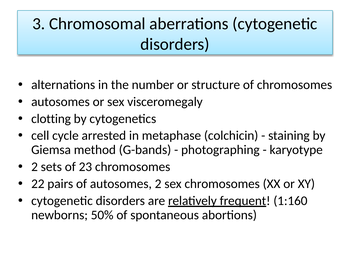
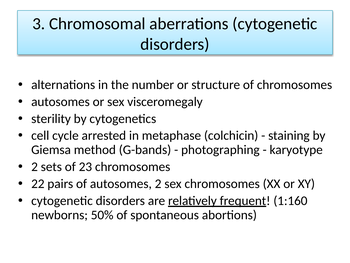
clotting: clotting -> sterility
